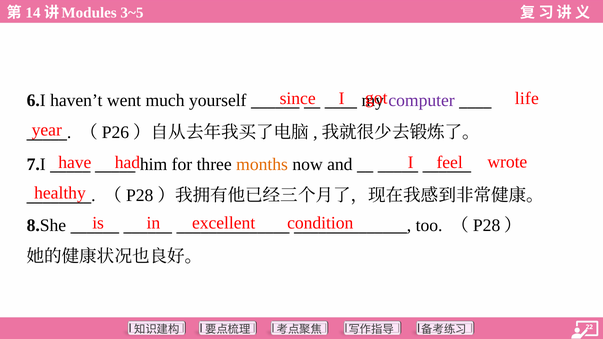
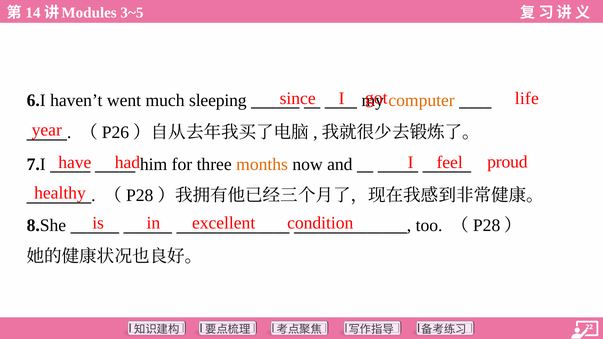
yourself: yourself -> sleeping
computer colour: purple -> orange
wrote: wrote -> proud
